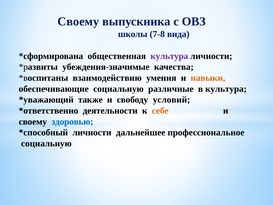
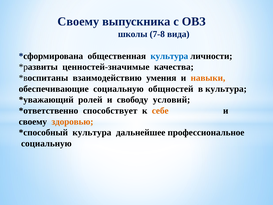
культура at (169, 56) colour: purple -> blue
убеждения-значимые: убеждения-значимые -> ценностей-значимые
различные: различные -> общностей
также: также -> ролей
деятельности: деятельности -> способствует
здоровью colour: blue -> orange
личности at (92, 132): личности -> культура
